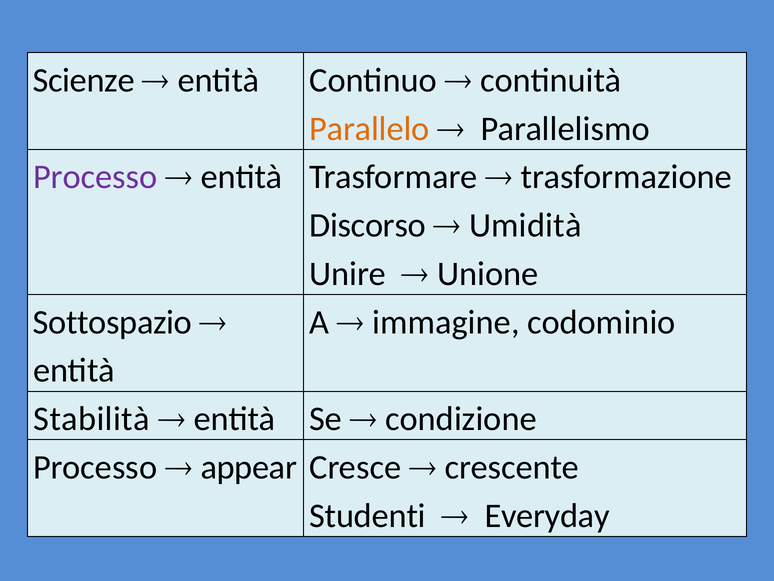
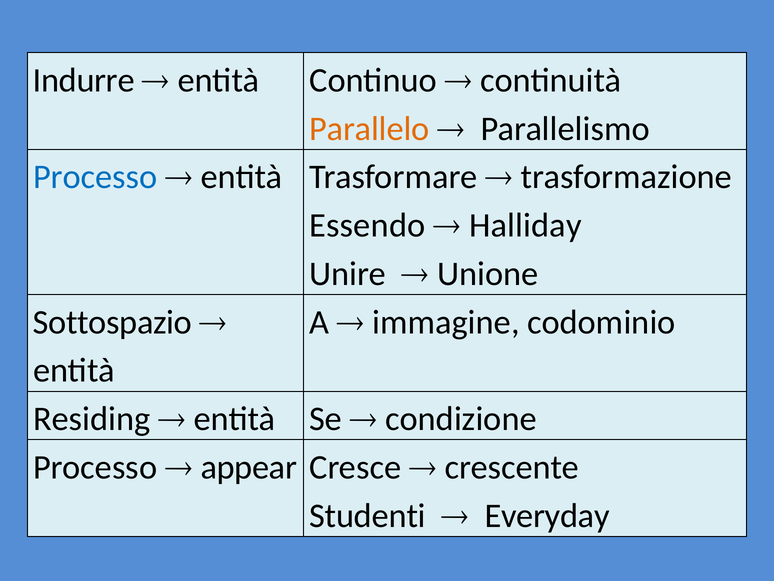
Scienze: Scienze -> Indurre
Processo at (95, 177) colour: purple -> blue
Discorso: Discorso -> Essendo
Umidità: Umidità -> Halliday
Stabilità: Stabilità -> Residing
